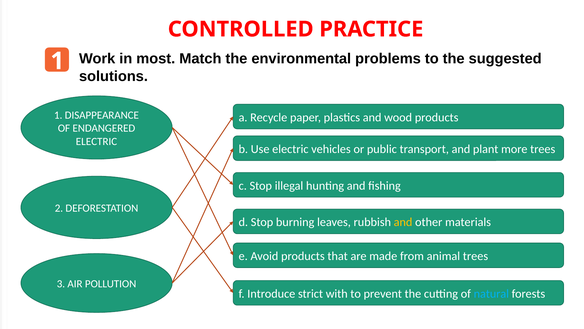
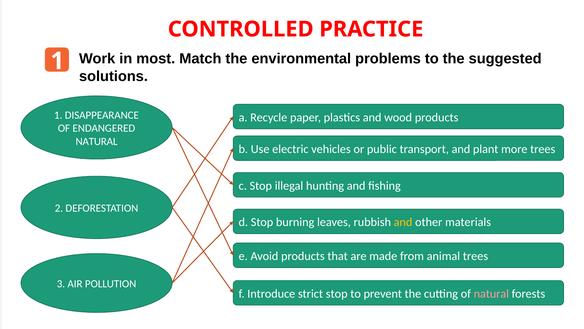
ELECTRIC at (96, 141): ELECTRIC -> NATURAL
strict with: with -> stop
natural at (491, 293) colour: light blue -> pink
